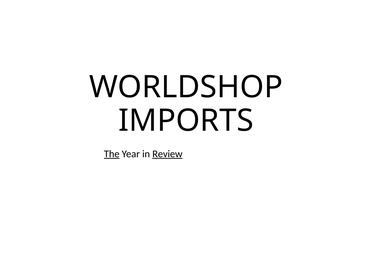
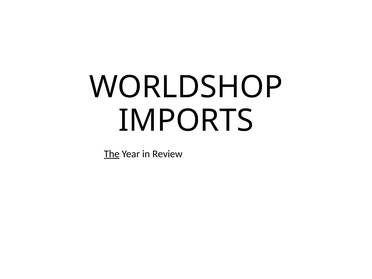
Review underline: present -> none
